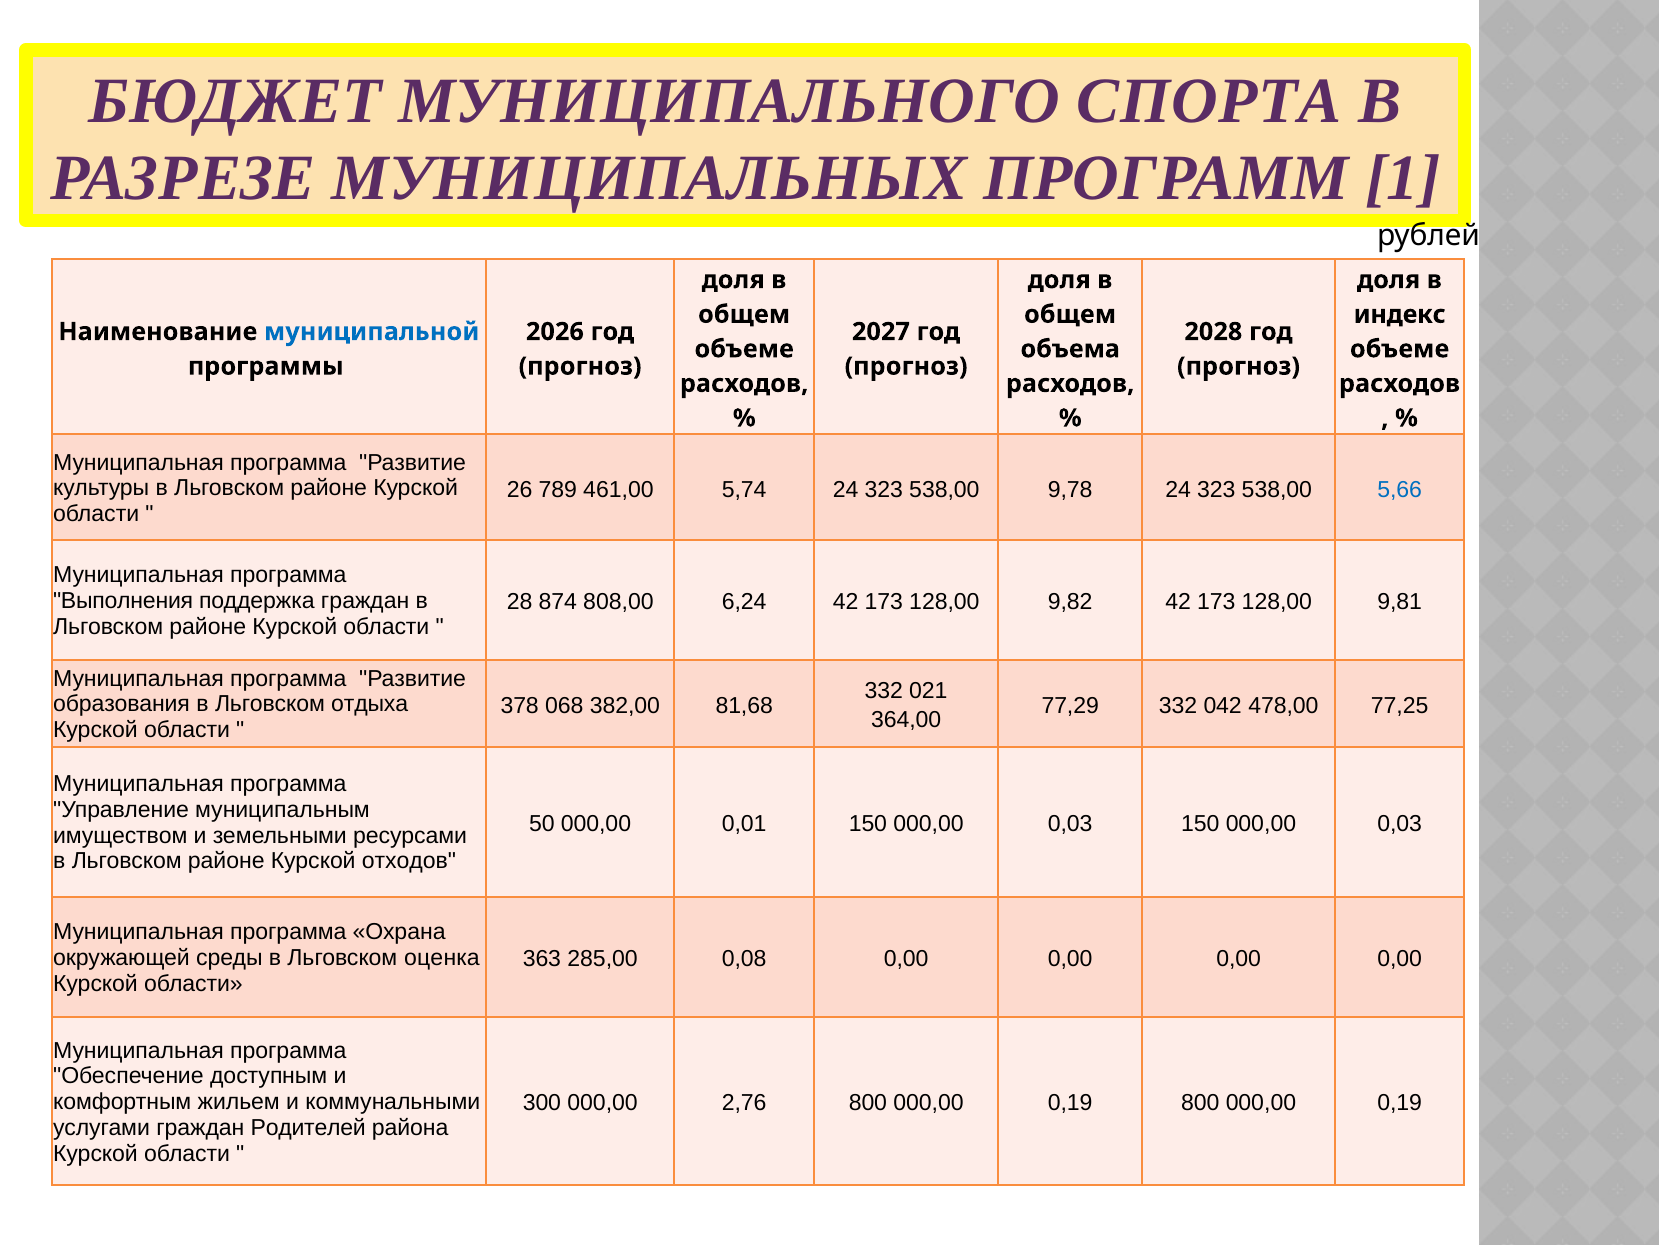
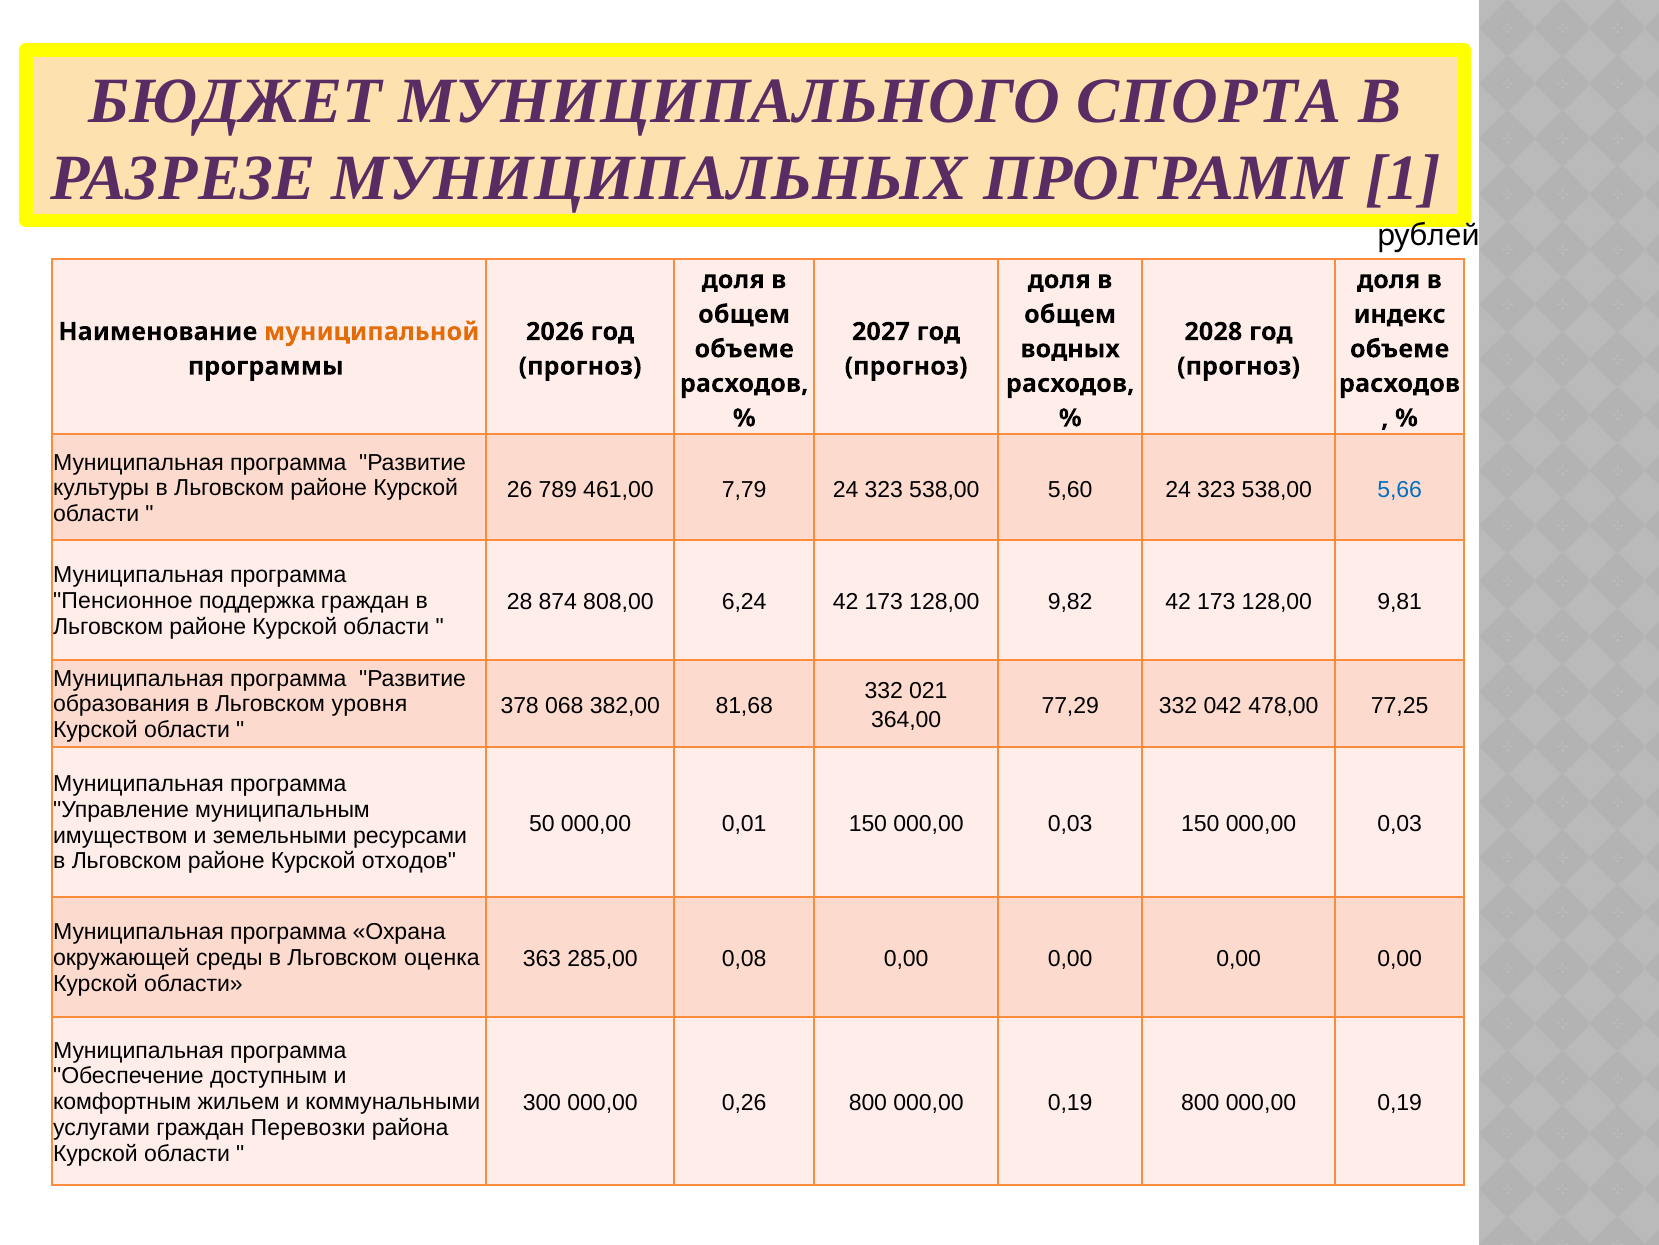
муниципальной colour: blue -> orange
объема: объема -> водных
5,74: 5,74 -> 7,79
9,78: 9,78 -> 5,60
Выполнения: Выполнения -> Пенсионное
отдыха: отдыха -> уровня
2,76: 2,76 -> 0,26
Родителей: Родителей -> Перевозки
